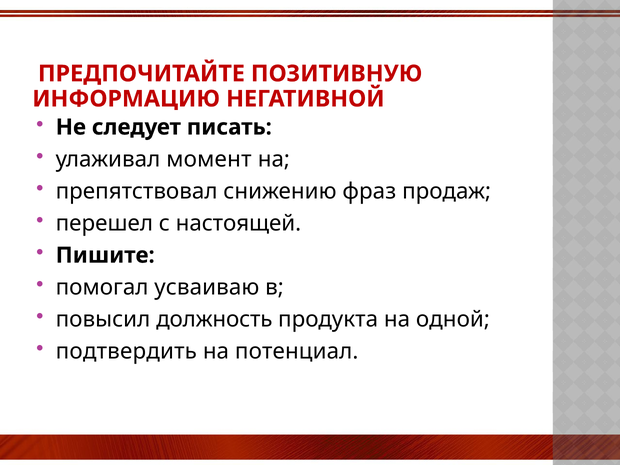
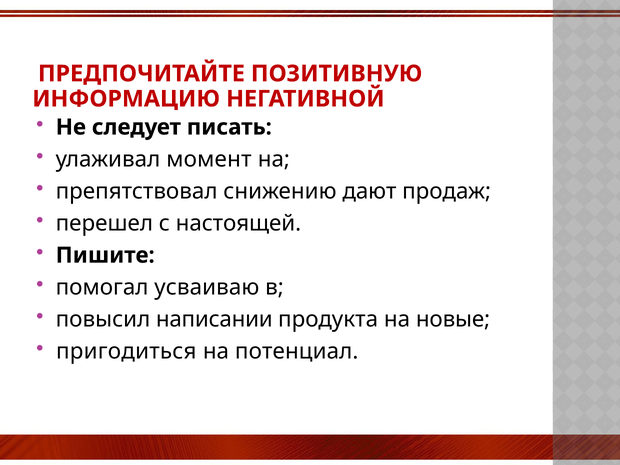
фраз: фраз -> дают
должность: должность -> написании
одной: одной -> новые
подтвердить: подтвердить -> пригодиться
